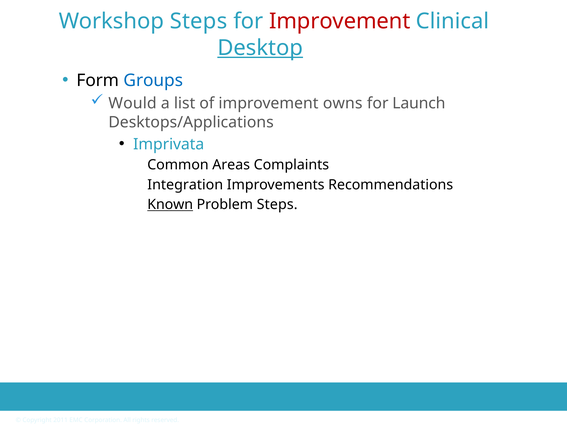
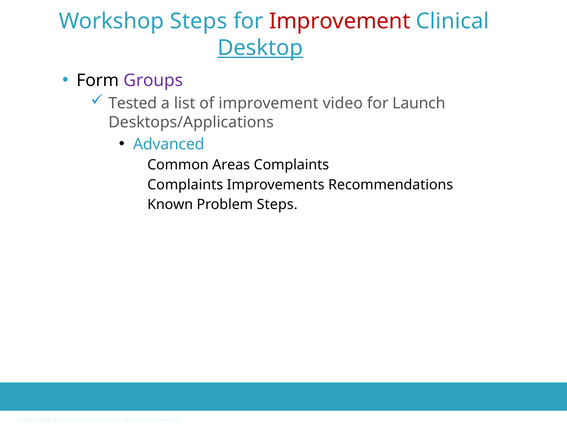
Groups colour: blue -> purple
Would: Would -> Tested
owns: owns -> video
Imprivata: Imprivata -> Advanced
Integration at (185, 185): Integration -> Complaints
Known underline: present -> none
